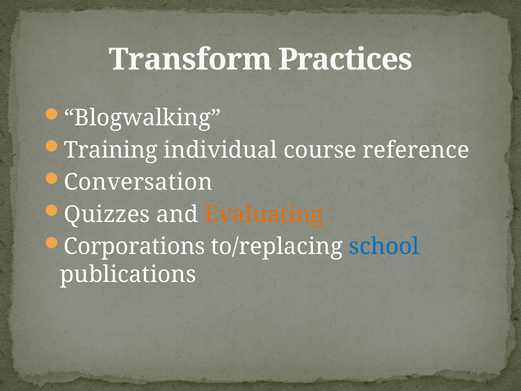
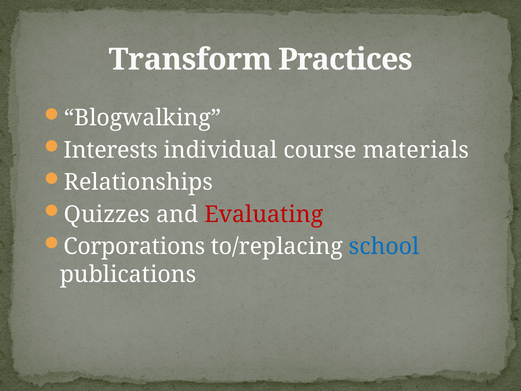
Training: Training -> Interests
reference: reference -> materials
Conversation: Conversation -> Relationships
Evaluating colour: orange -> red
